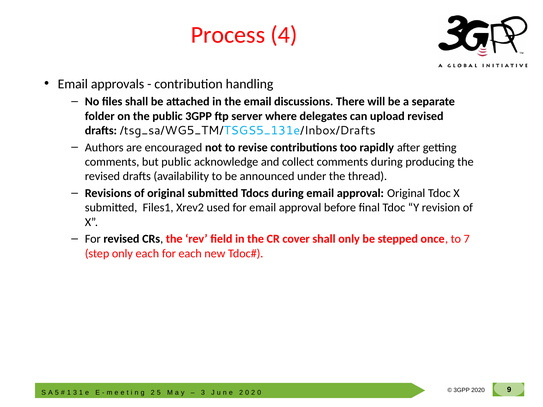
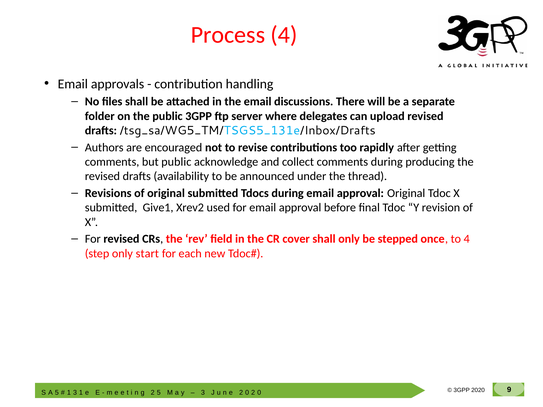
Files1: Files1 -> Give1
to 7: 7 -> 4
only each: each -> start
